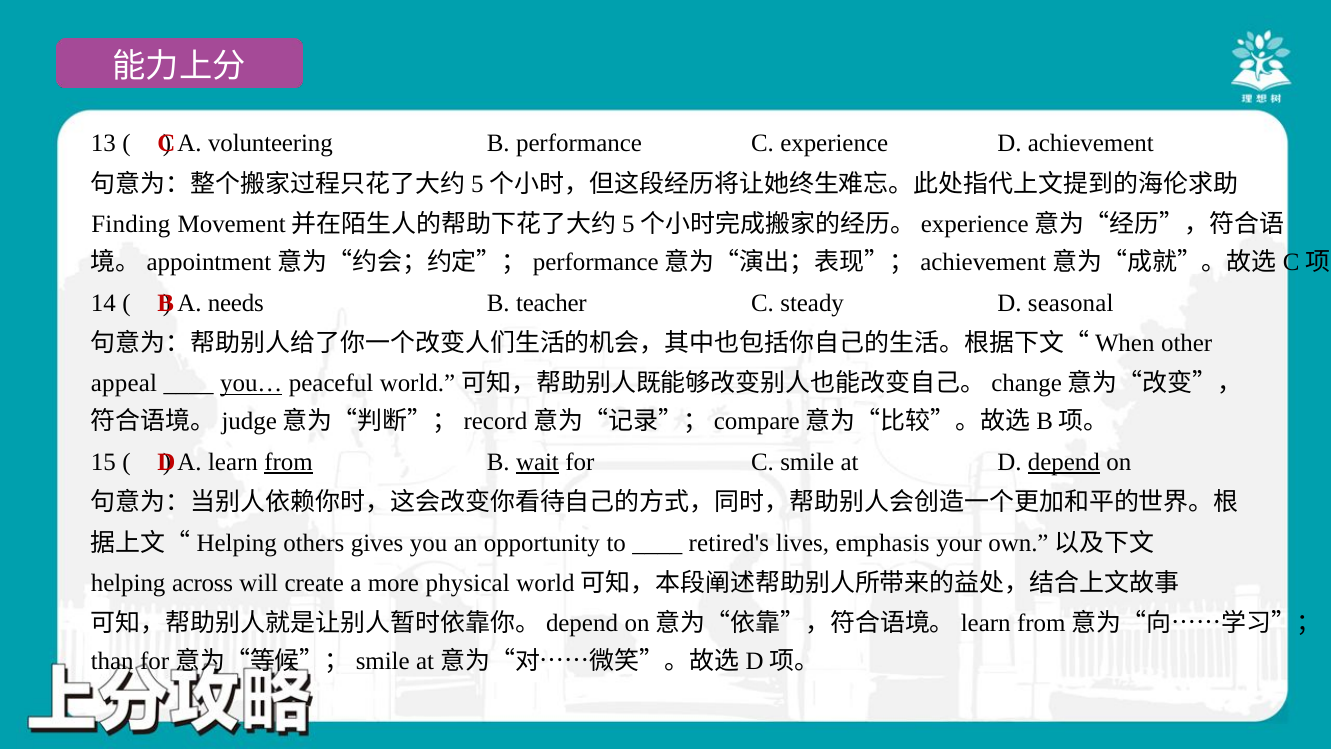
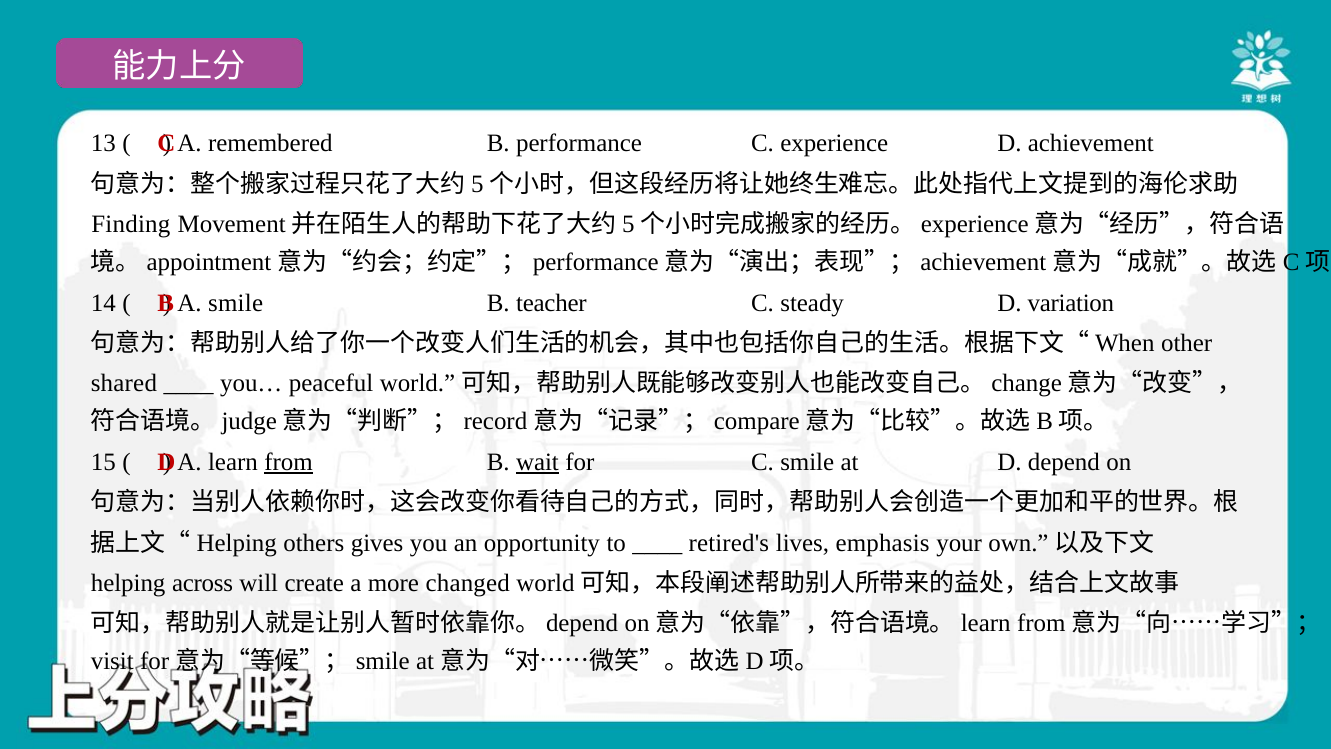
volunteering: volunteering -> remembered
A needs: needs -> smile
seasonal: seasonal -> variation
appeal: appeal -> shared
you… underline: present -> none
depend underline: present -> none
physical: physical -> changed
than: than -> visit
